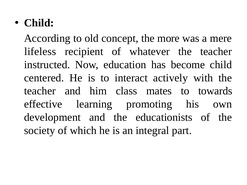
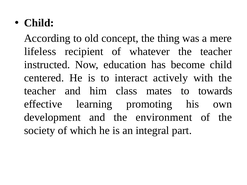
more: more -> thing
educationists: educationists -> environment
